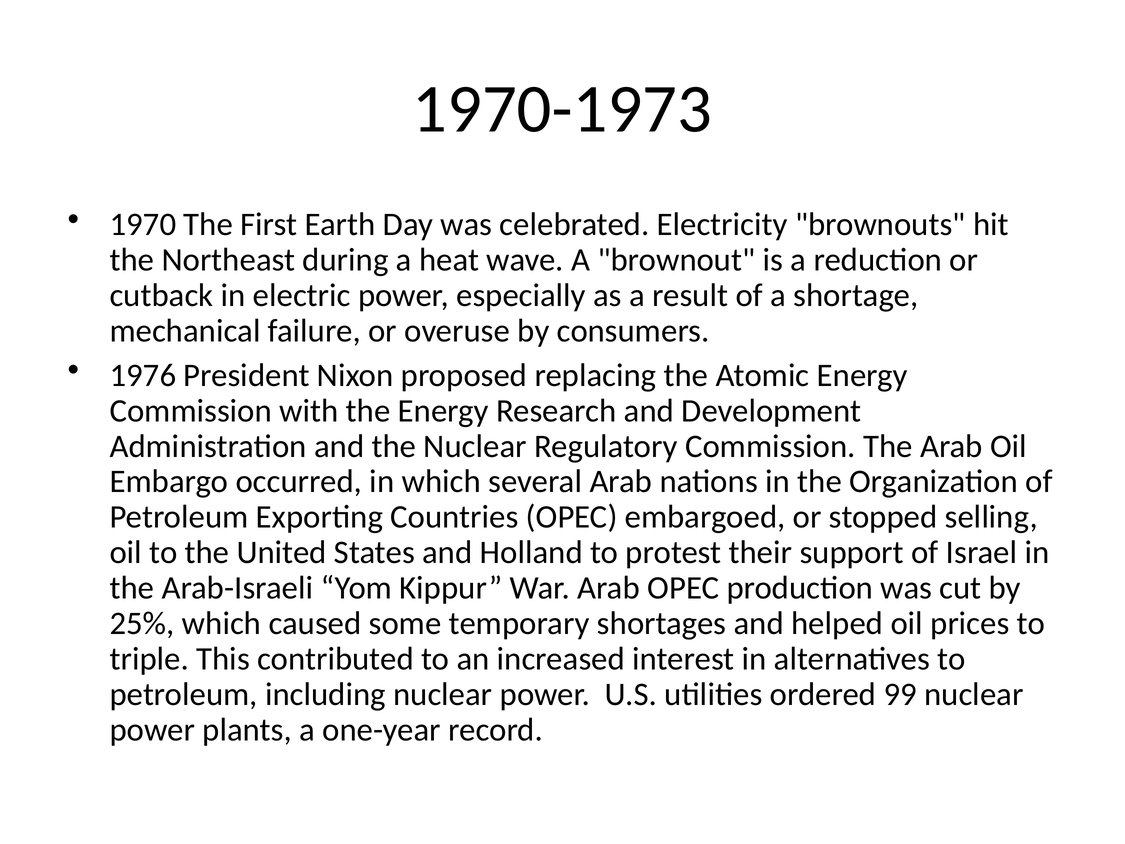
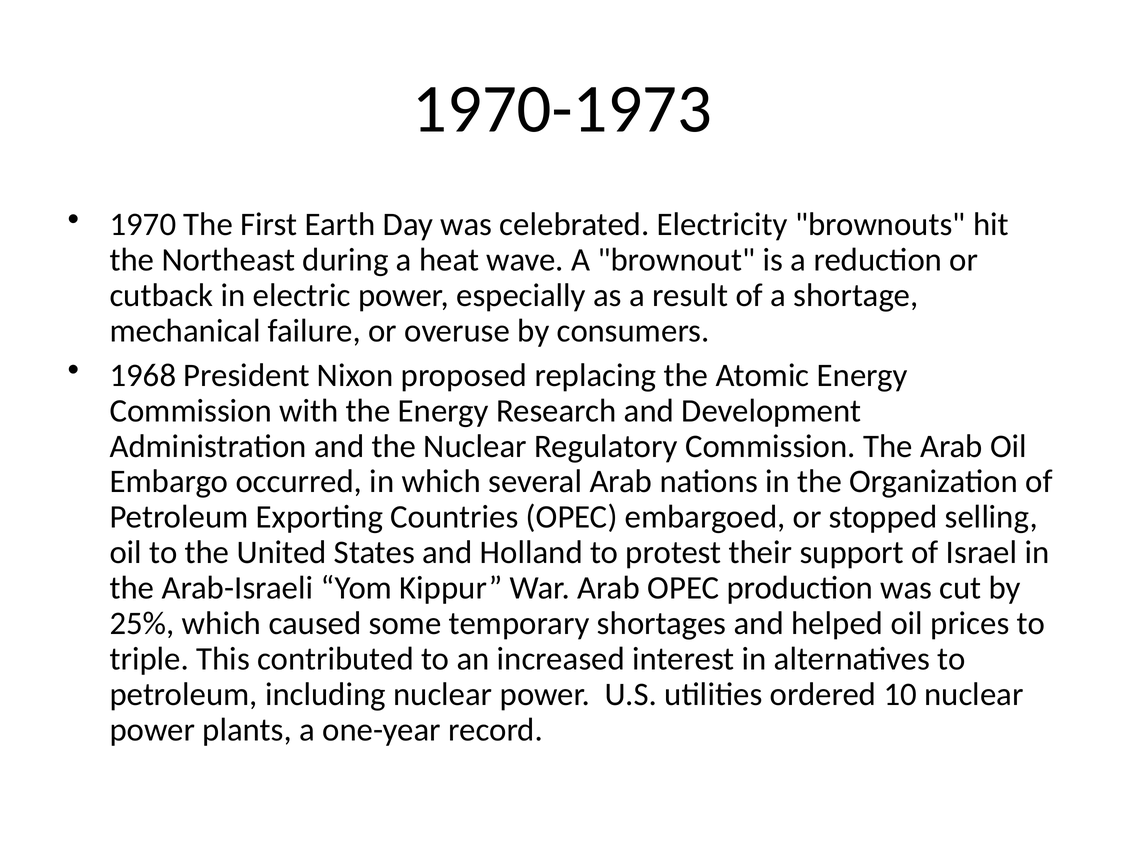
1976: 1976 -> 1968
99: 99 -> 10
